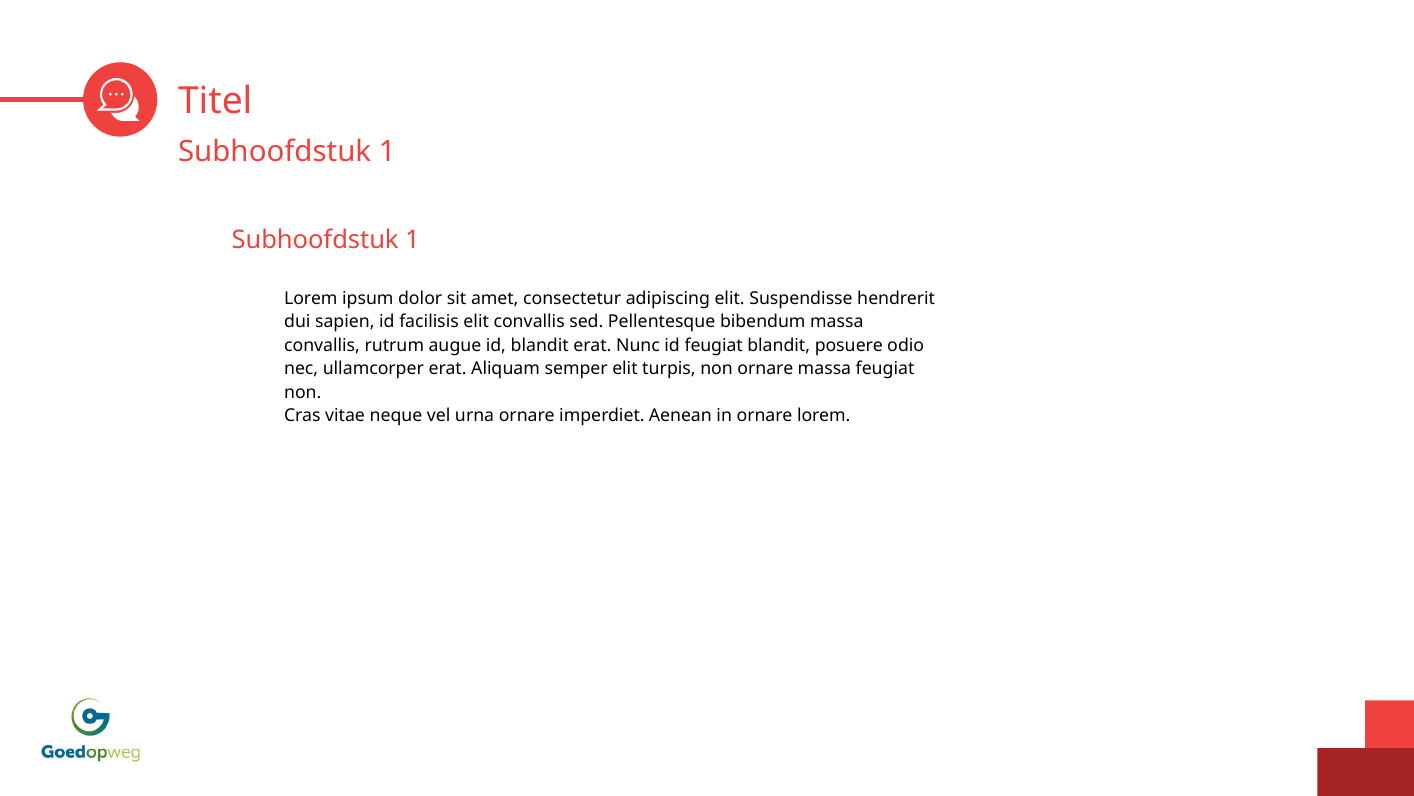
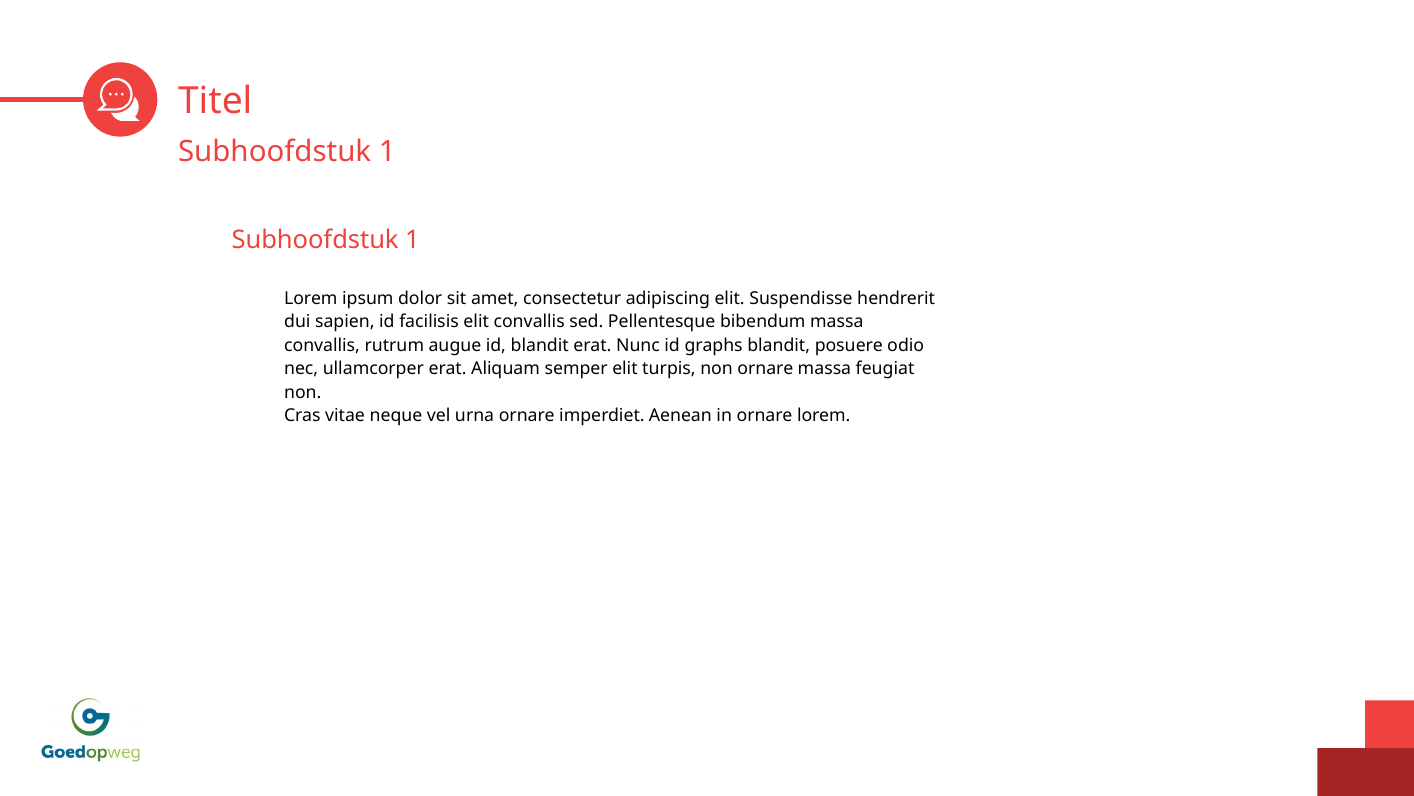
id feugiat: feugiat -> graphs
